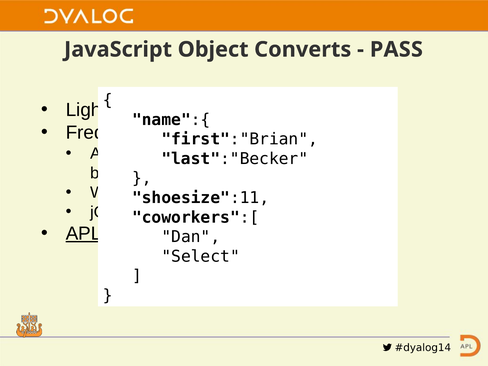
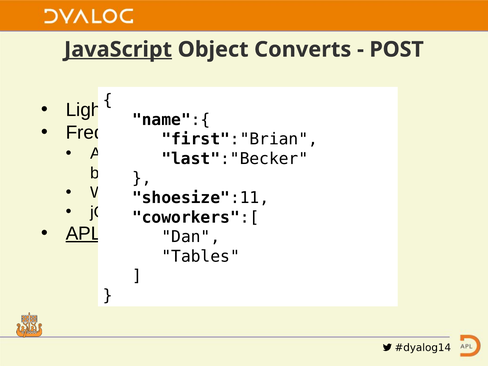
JavaScript underline: none -> present
PASS: PASS -> POST
Select: Select -> Tables
